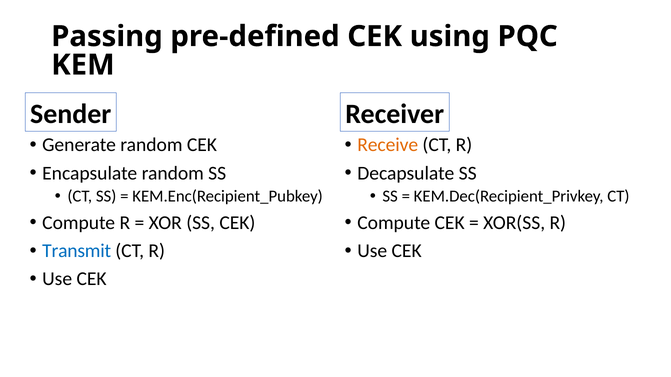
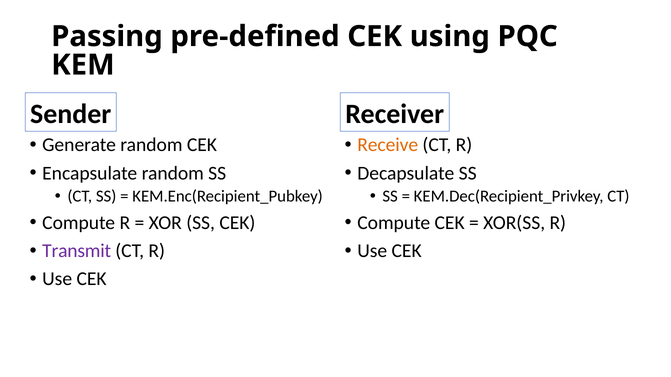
Transmit colour: blue -> purple
